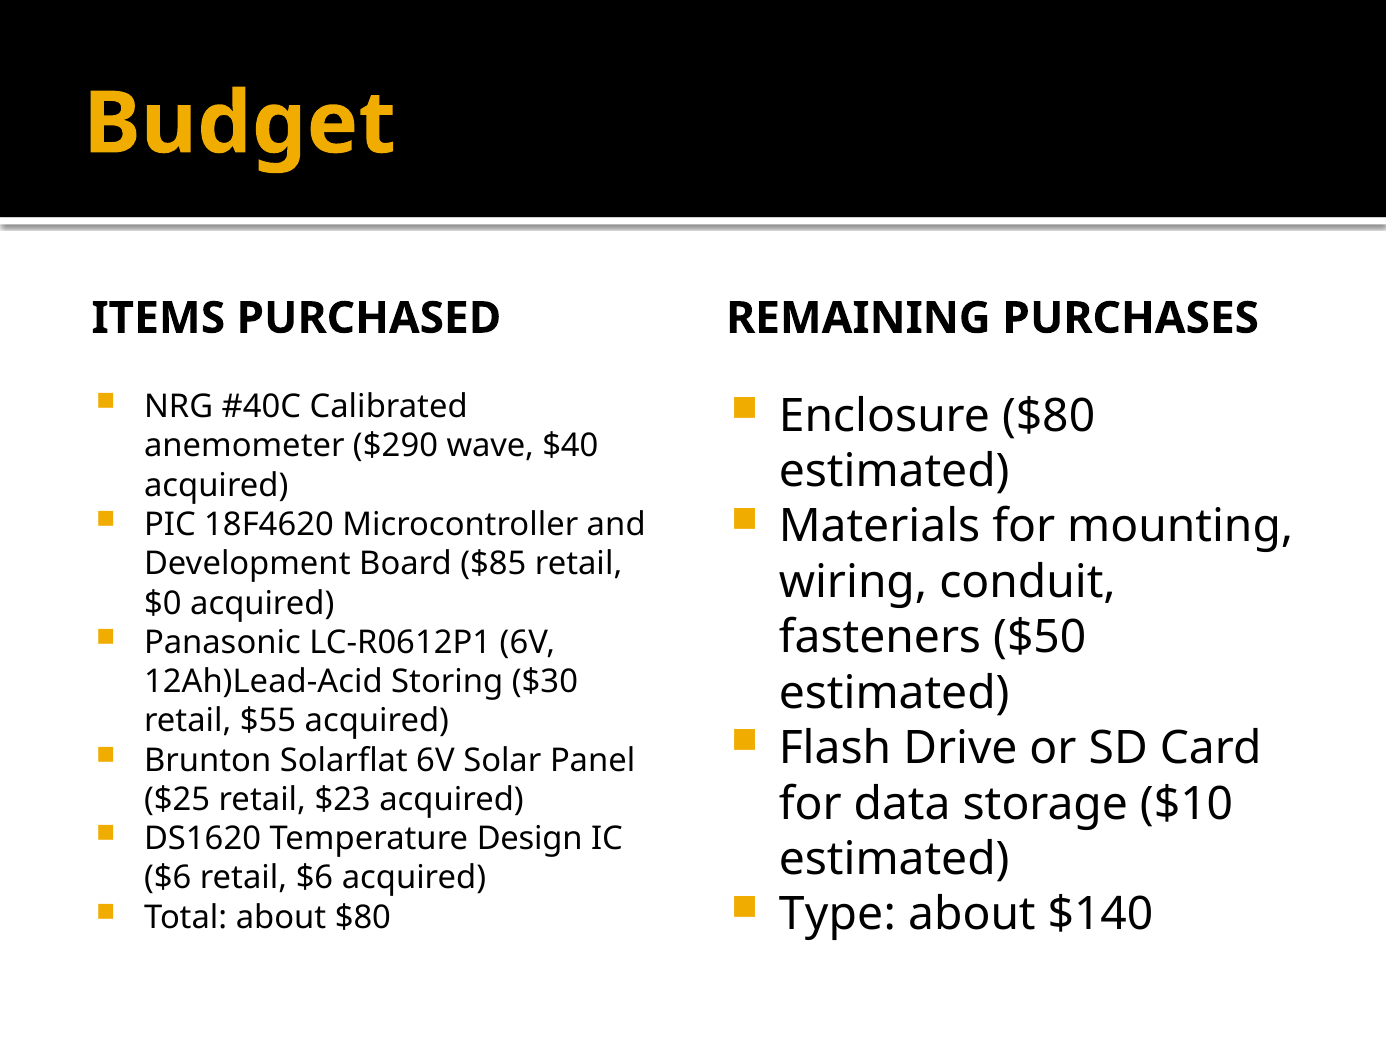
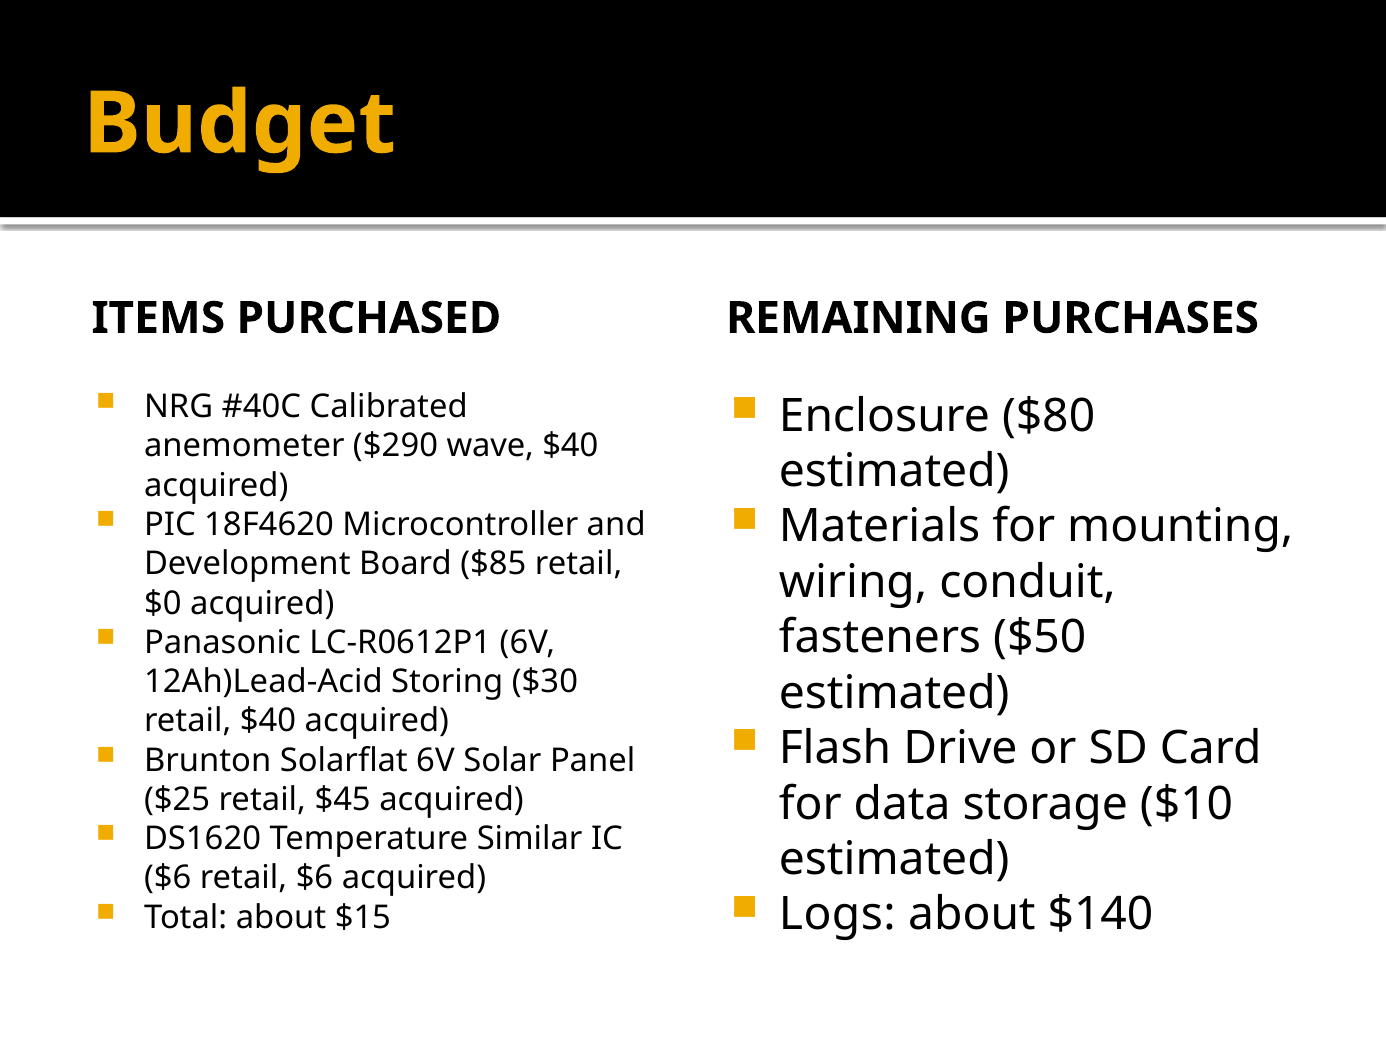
retail $55: $55 -> $40
$23: $23 -> $45
Design: Design -> Similar
Type: Type -> Logs
about $80: $80 -> $15
